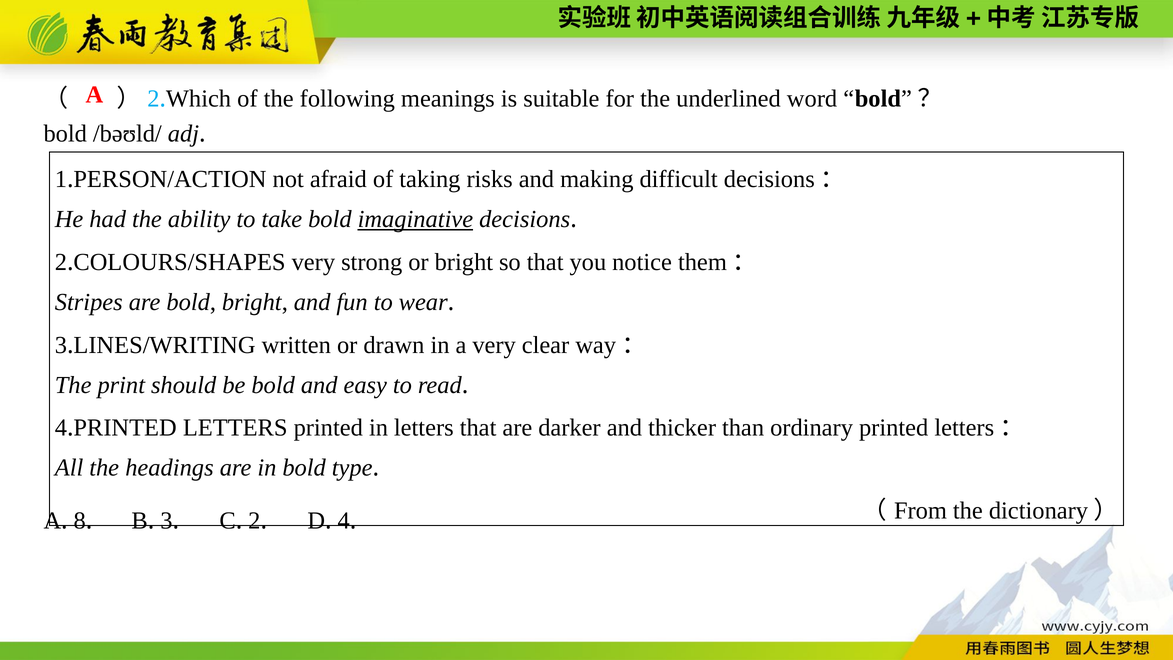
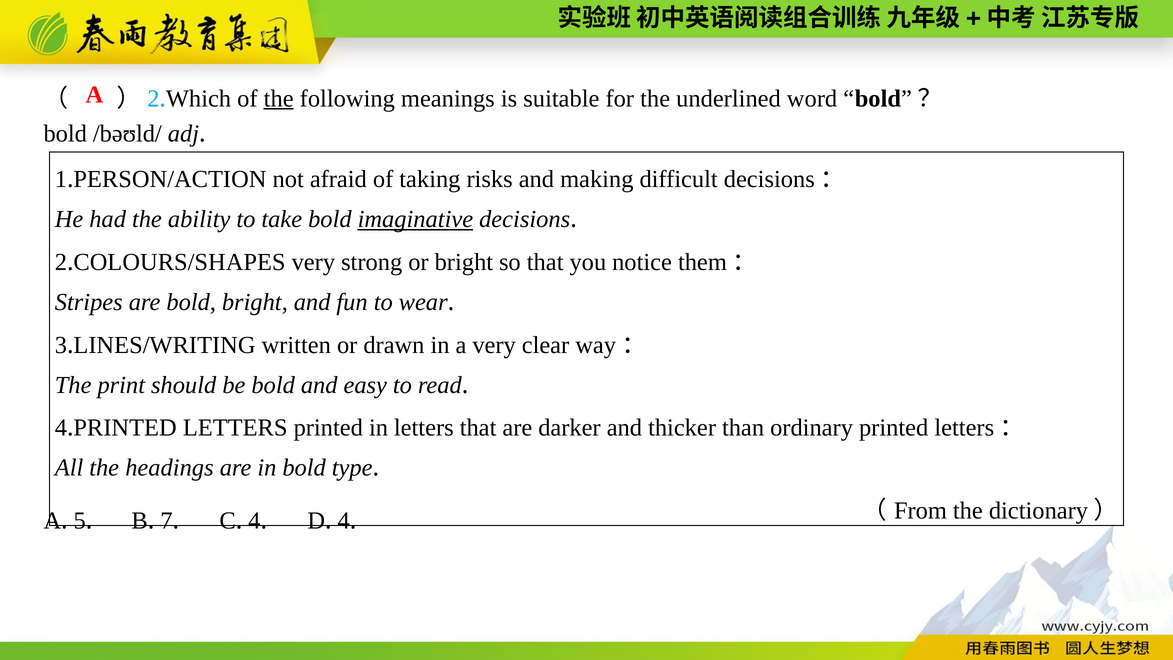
the at (279, 98) underline: none -> present
8: 8 -> 5
3 at (166, 521): 3 -> 7
2 at (254, 521): 2 -> 4
